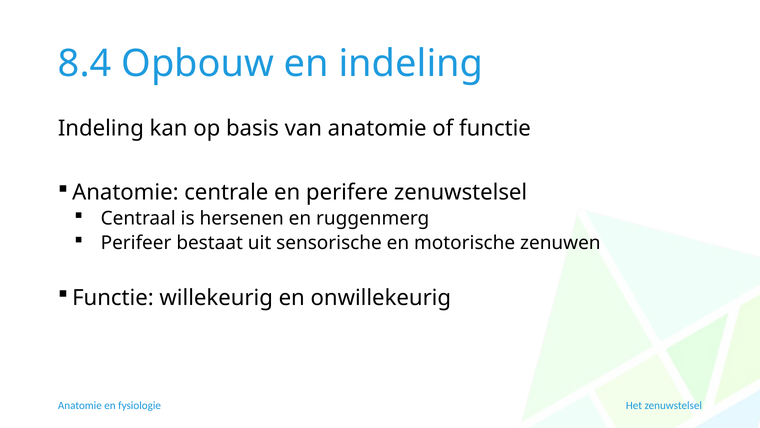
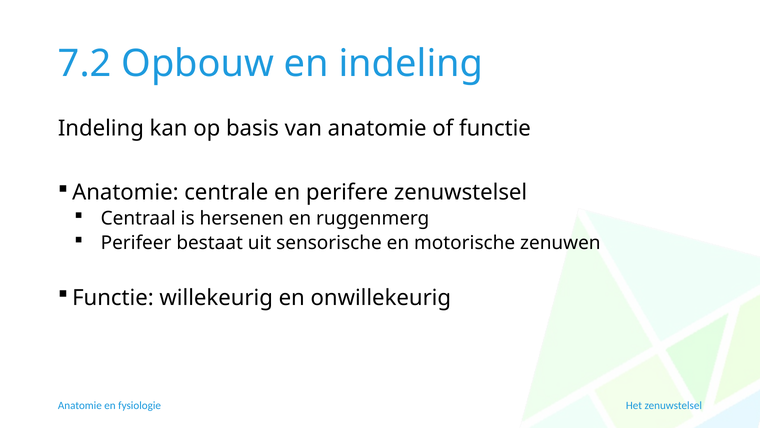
8.4: 8.4 -> 7.2
